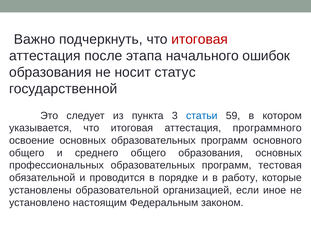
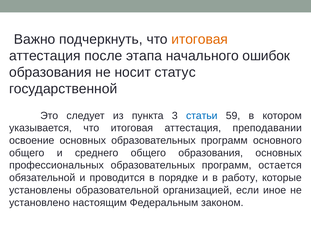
итоговая at (200, 39) colour: red -> orange
программного: программного -> преподавании
тестовая: тестовая -> остается
